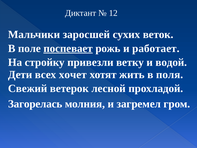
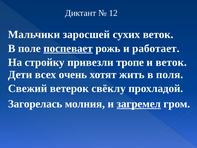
ветку: ветку -> тропе
и водой: водой -> веток
хочет: хочет -> очень
лесной: лесной -> свёклу
загремел underline: none -> present
